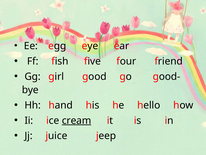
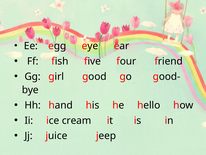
cream underline: present -> none
